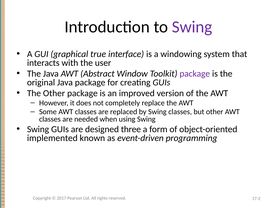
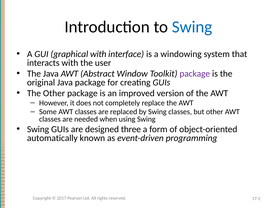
Swing at (192, 27) colour: purple -> blue
graphical true: true -> with
implemented: implemented -> automatically
